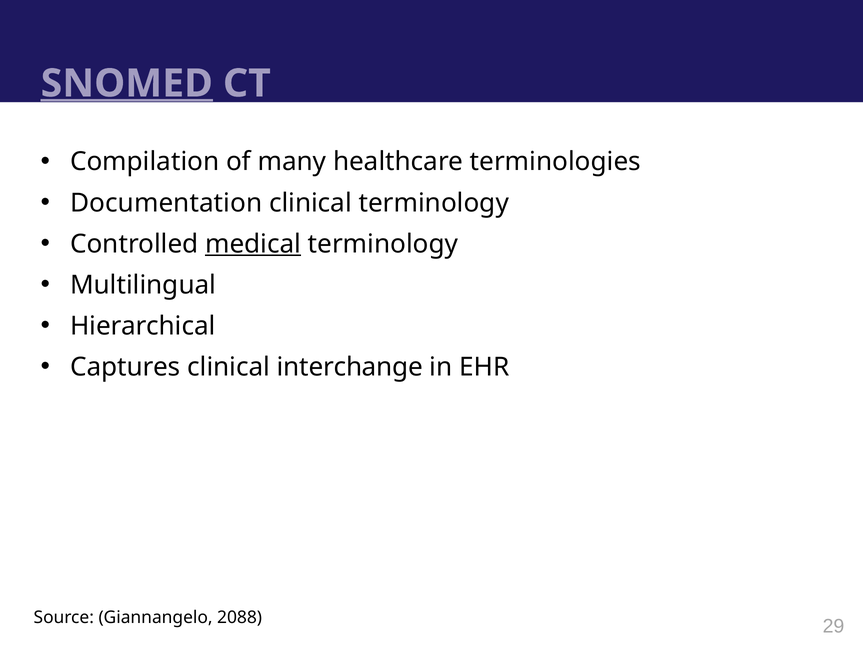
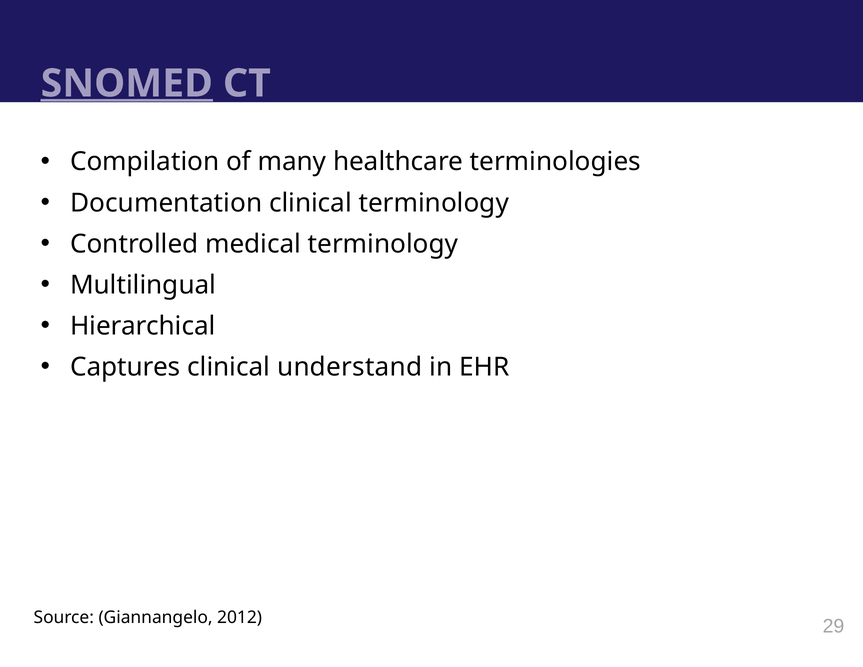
medical underline: present -> none
interchange: interchange -> understand
2088: 2088 -> 2012
